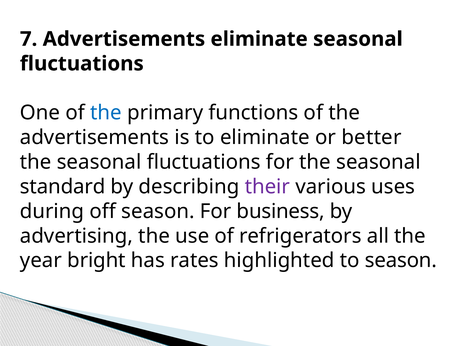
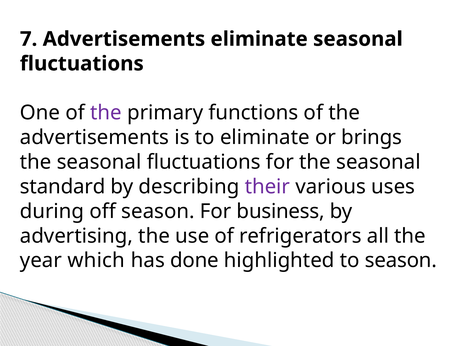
the at (106, 113) colour: blue -> purple
better: better -> brings
bright: bright -> which
rates: rates -> done
